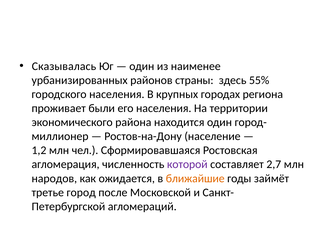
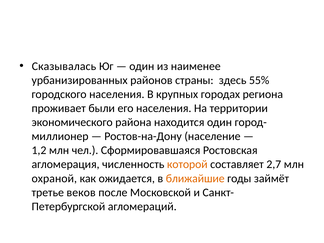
которой colour: purple -> orange
народов: народов -> охраной
город: город -> веков
